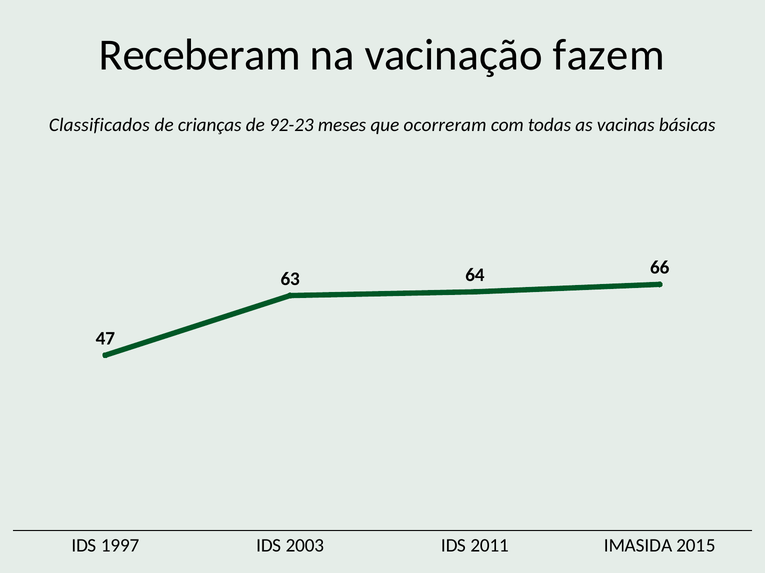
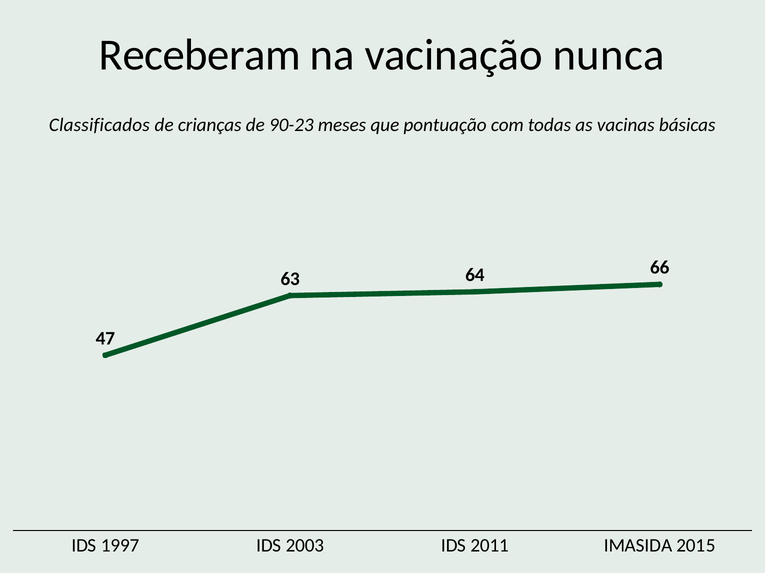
fazem: fazem -> nunca
92-23: 92-23 -> 90-23
ocorreram: ocorreram -> pontuação
